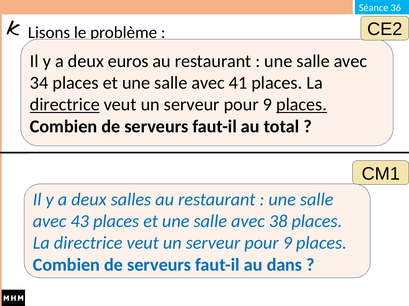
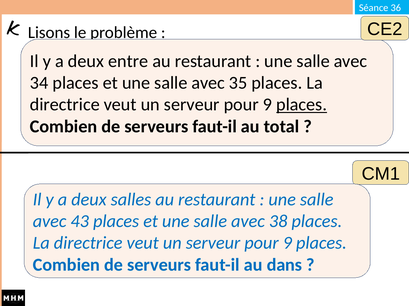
euros: euros -> entre
41: 41 -> 35
directrice at (65, 105) underline: present -> none
